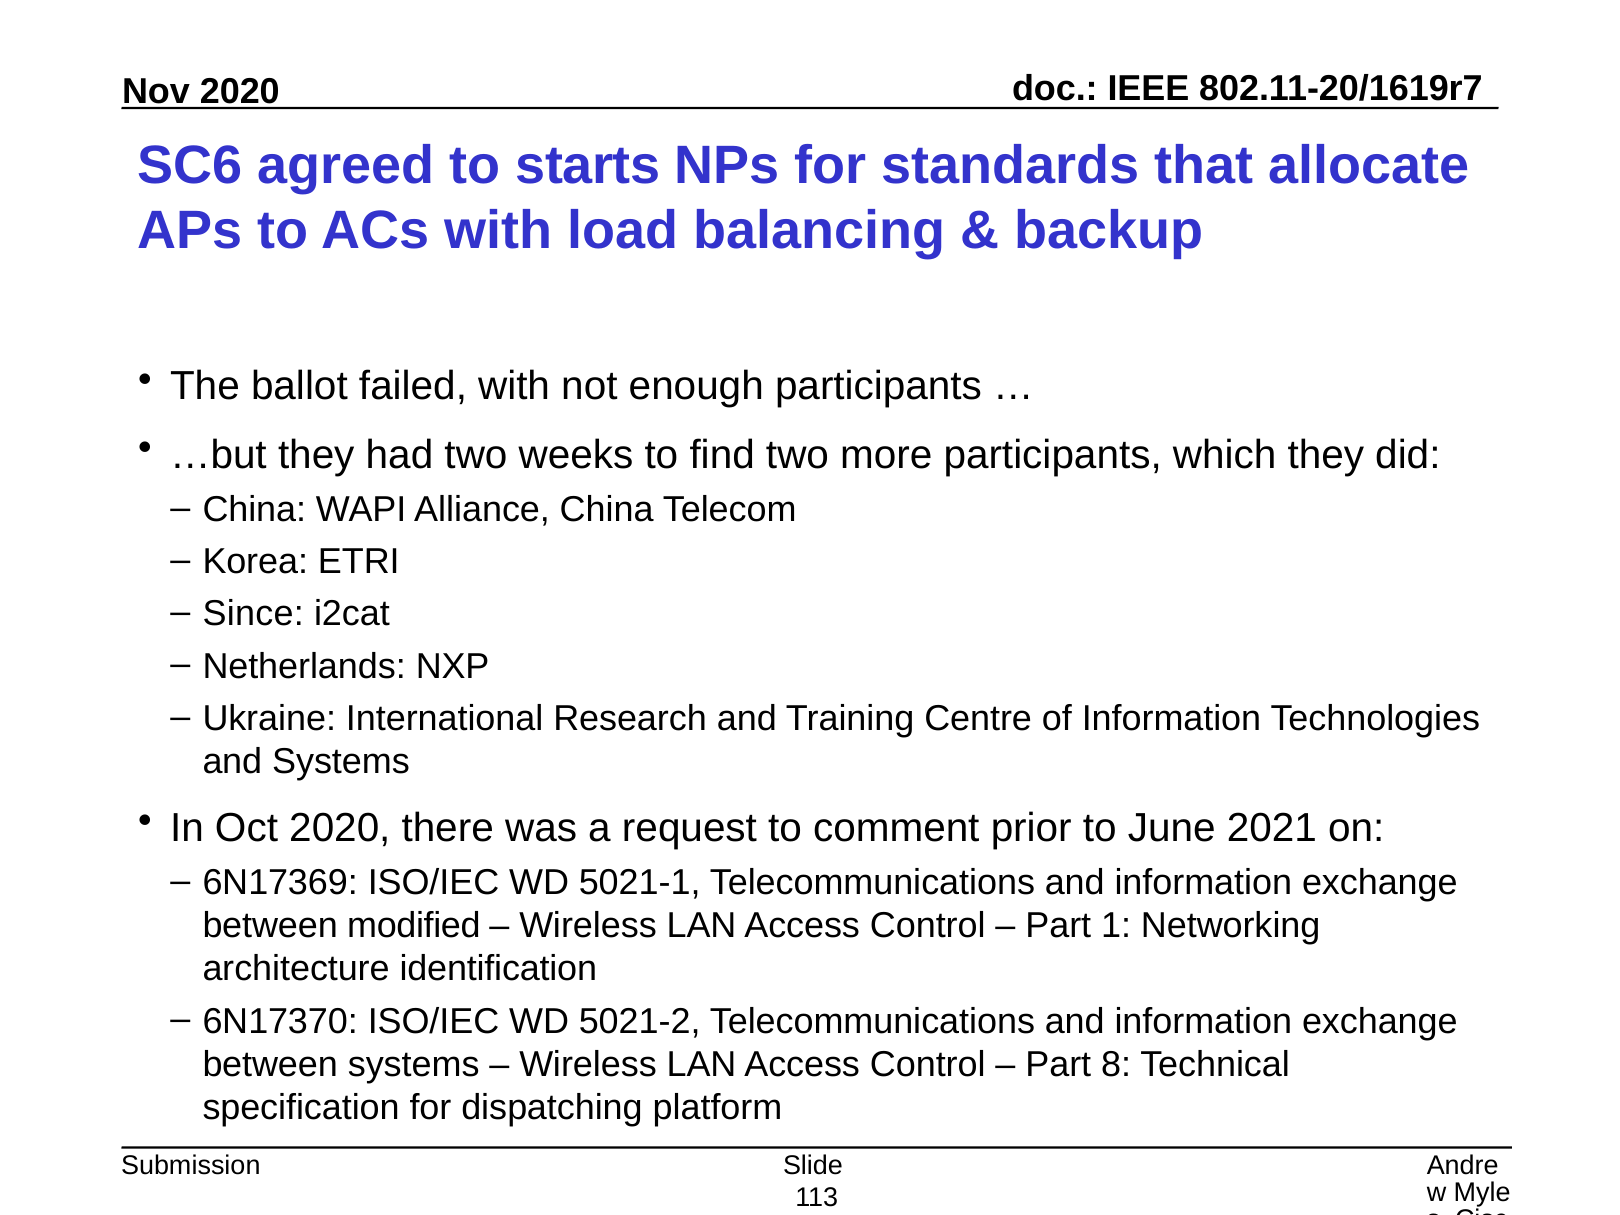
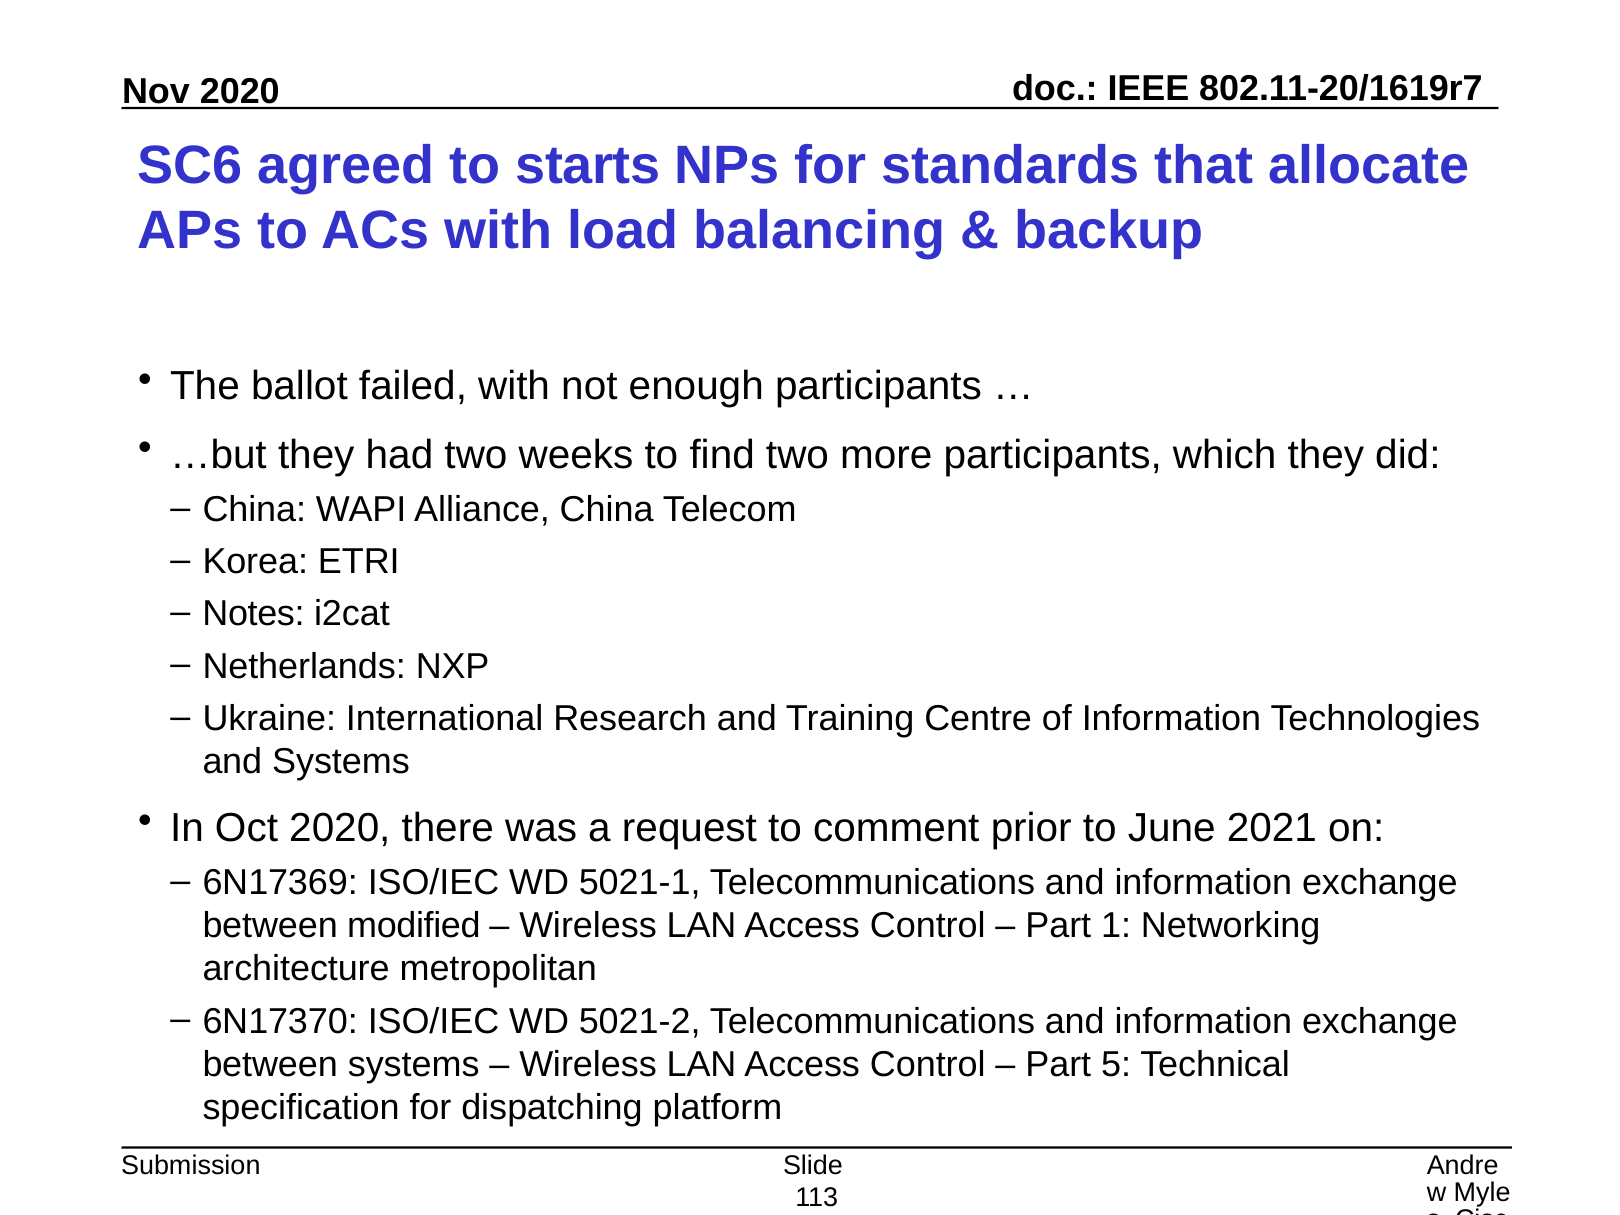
Since: Since -> Notes
identification: identification -> metropolitan
8: 8 -> 5
